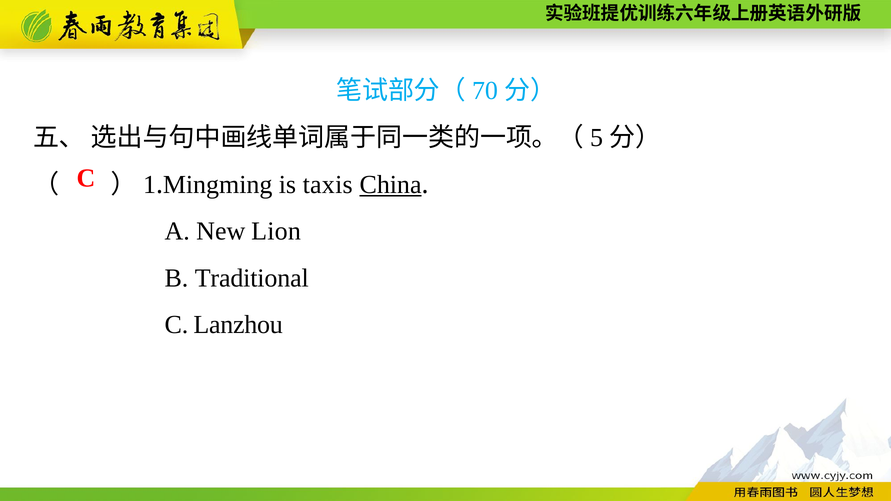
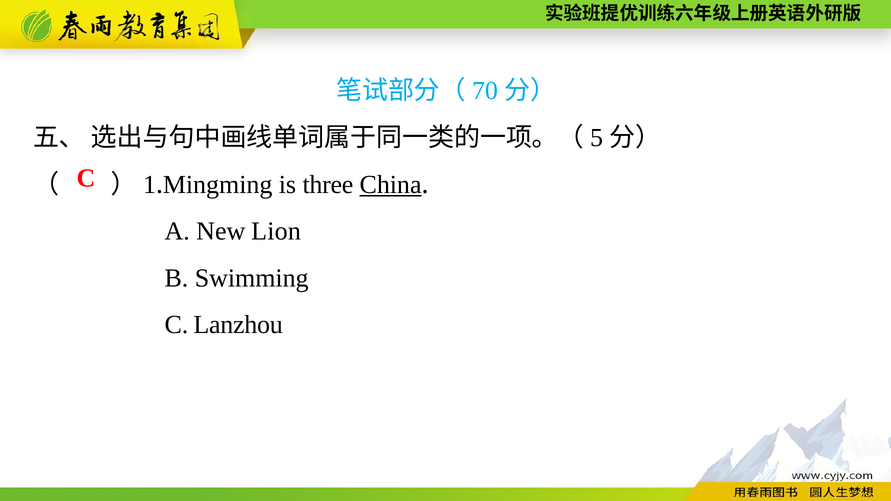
taxis: taxis -> three
Traditional: Traditional -> Swimming
